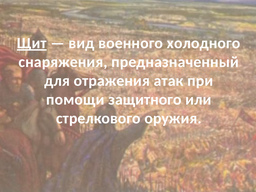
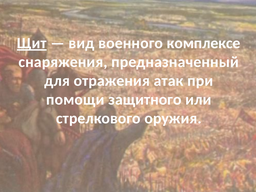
холодного: холодного -> комплексе
